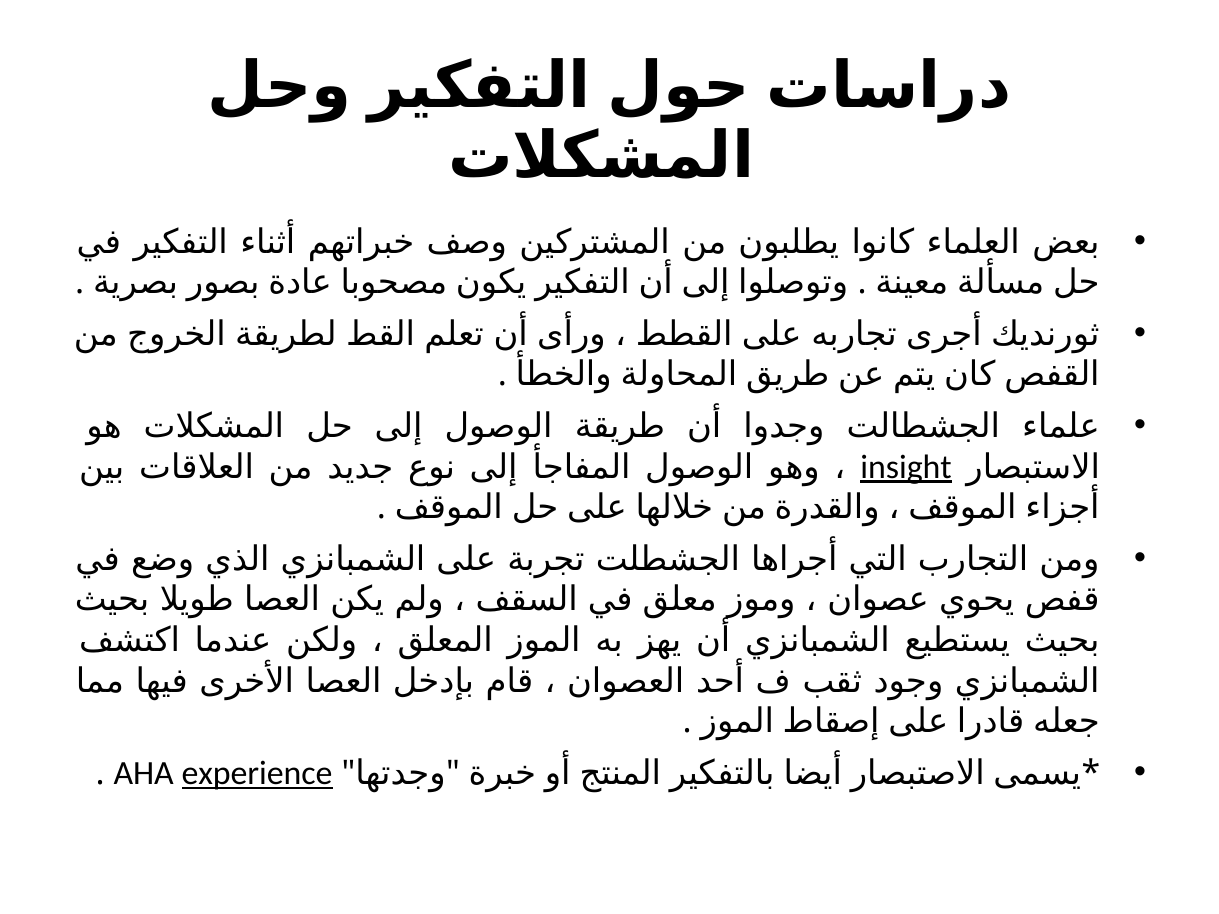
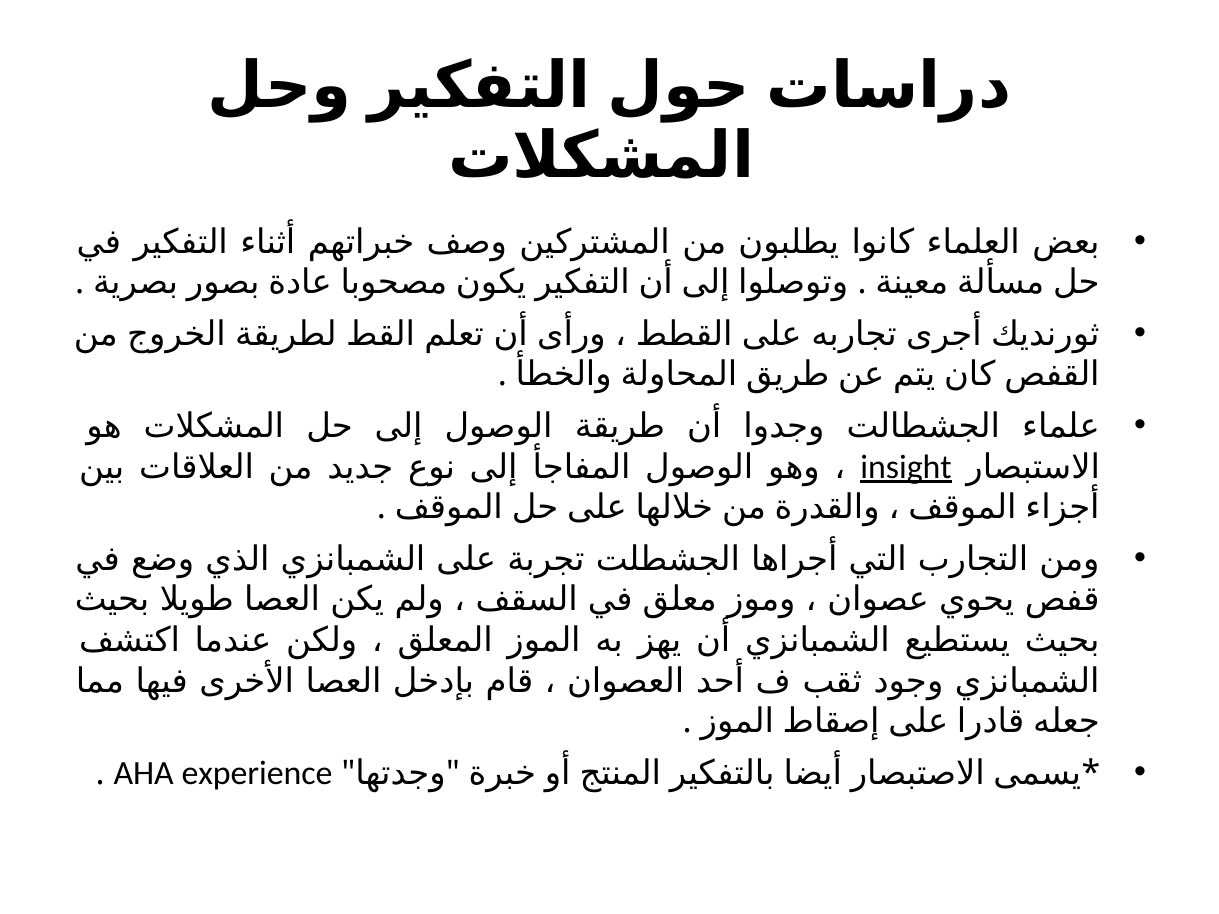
experience underline: present -> none
